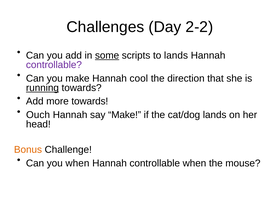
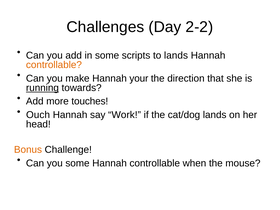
some at (107, 55) underline: present -> none
controllable at (54, 65) colour: purple -> orange
cool: cool -> your
more towards: towards -> touches
say Make: Make -> Work
you when: when -> some
